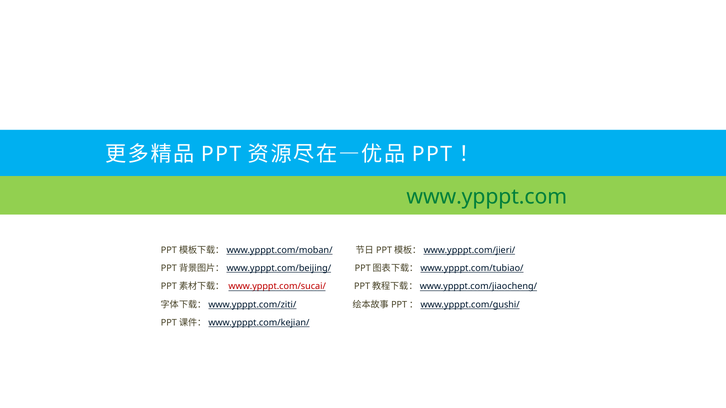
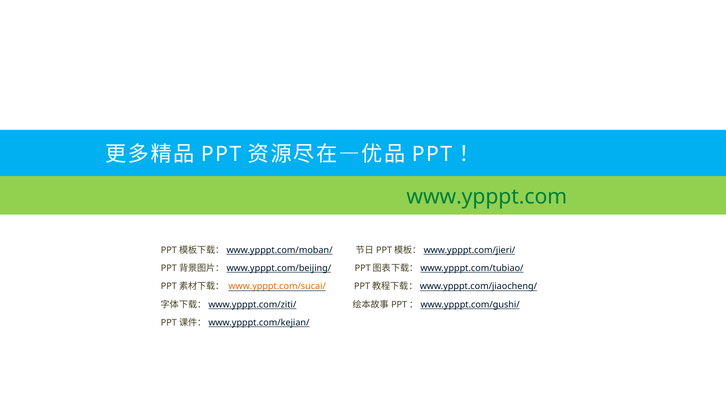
www.ypppt.com/sucai/ colour: red -> orange
